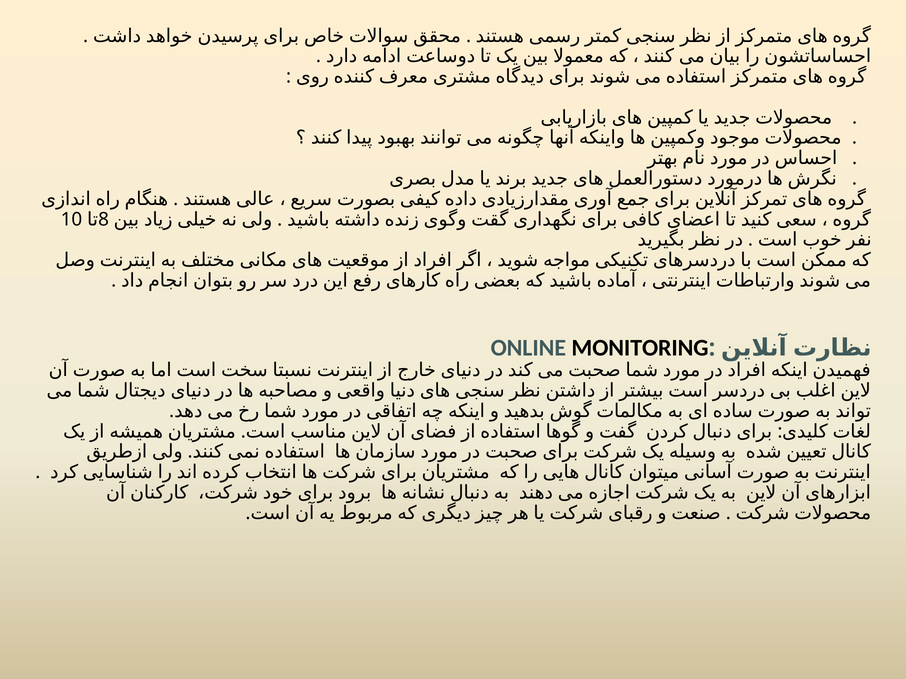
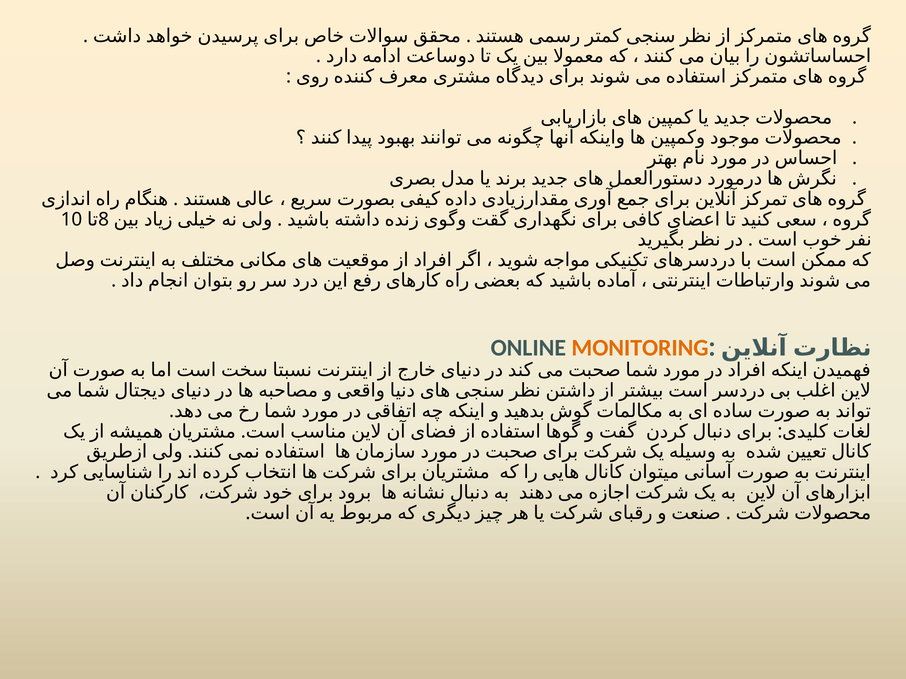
MONITORING colour: black -> orange
